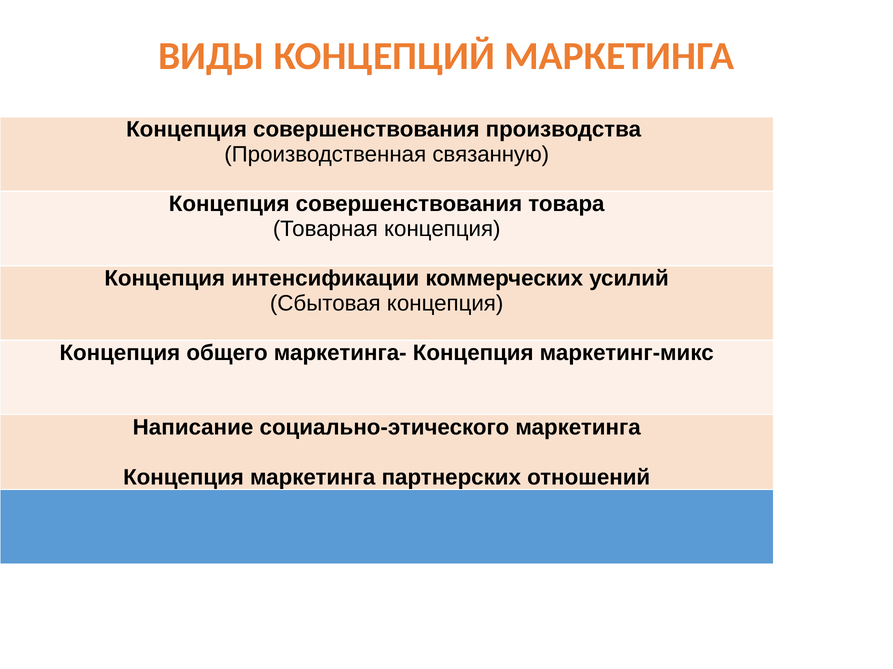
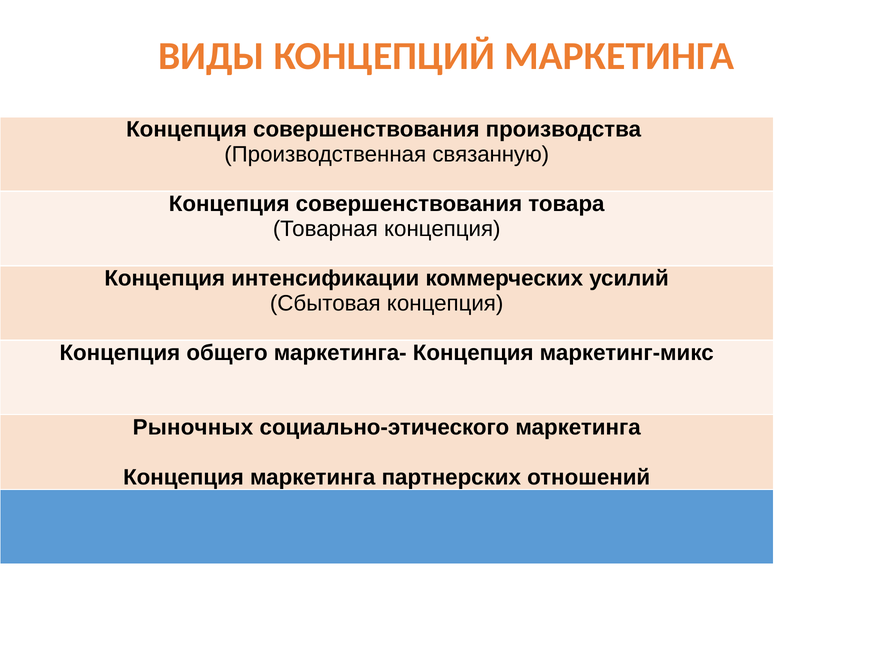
Написание: Написание -> Рыночных
